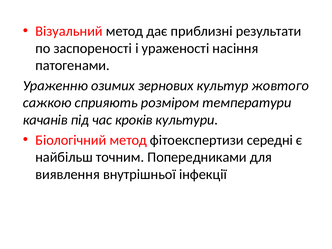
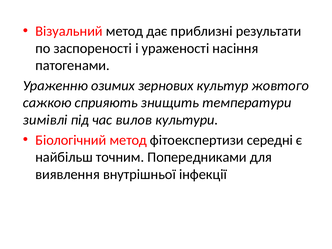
розміром: розміром -> знищить
качанів: качанів -> зимівлі
кроків: кроків -> вилов
